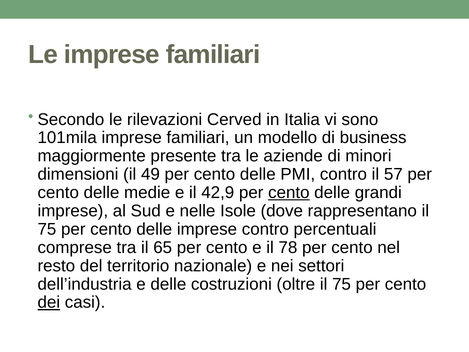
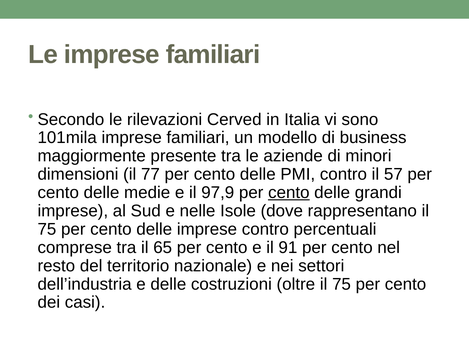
49: 49 -> 77
42,9: 42,9 -> 97,9
78: 78 -> 91
dei underline: present -> none
